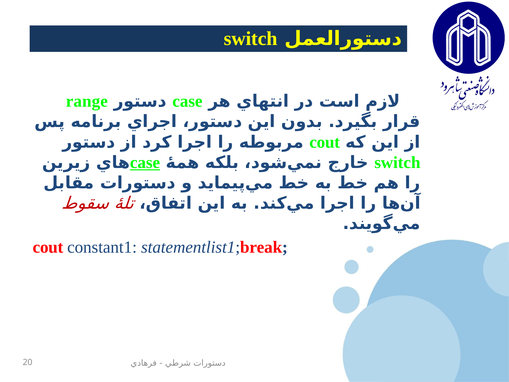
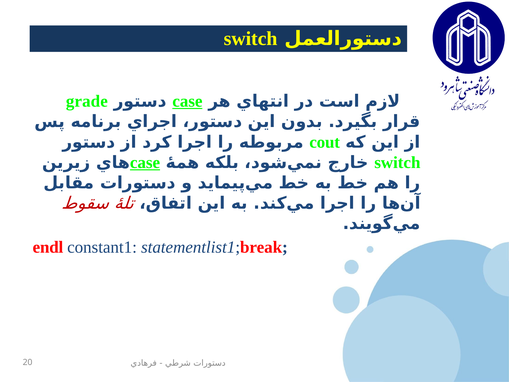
range: range -> grade
case at (187, 101) underline: none -> present
cout at (48, 247): cout -> endl
